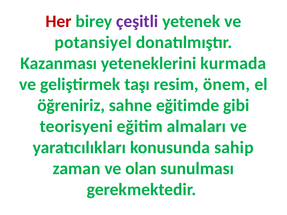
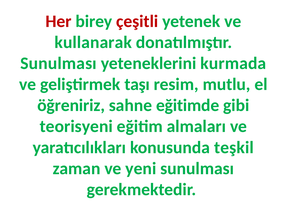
çeşitli colour: purple -> red
potansiyel: potansiyel -> kullanarak
Kazanması at (59, 63): Kazanması -> Sunulması
önem: önem -> mutlu
sahip: sahip -> teşkil
olan: olan -> yeni
